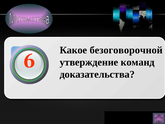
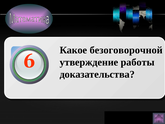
команд: команд -> работы
